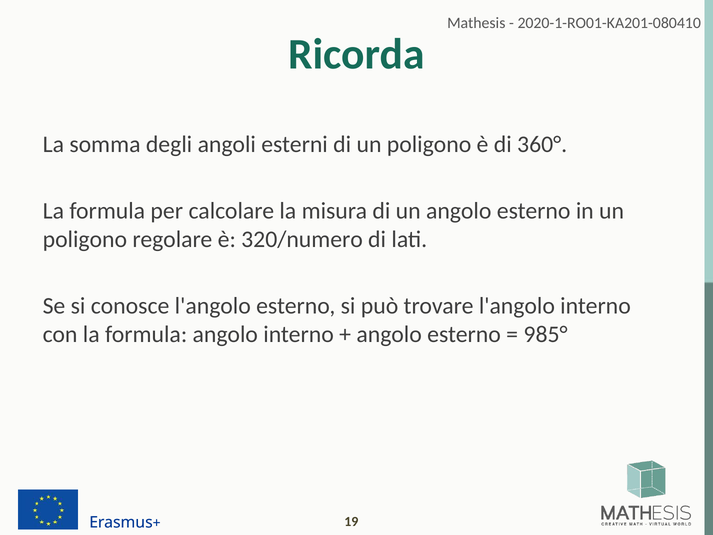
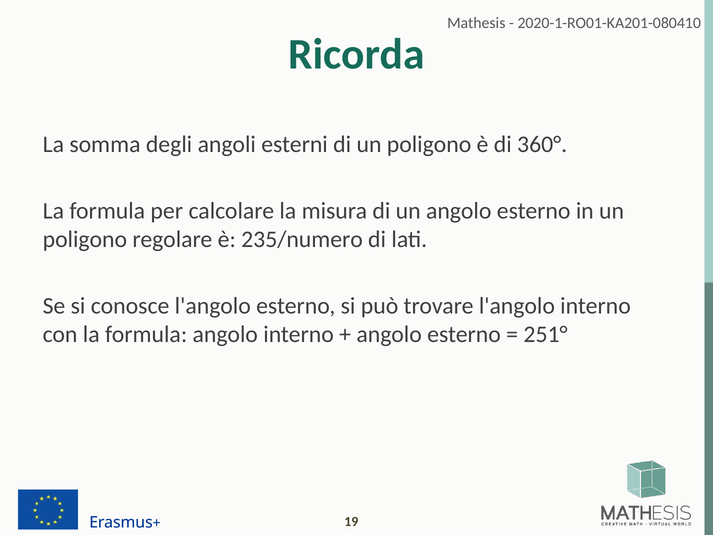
320/numero: 320/numero -> 235/numero
985°: 985° -> 251°
